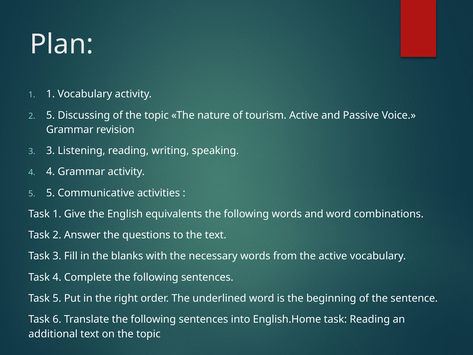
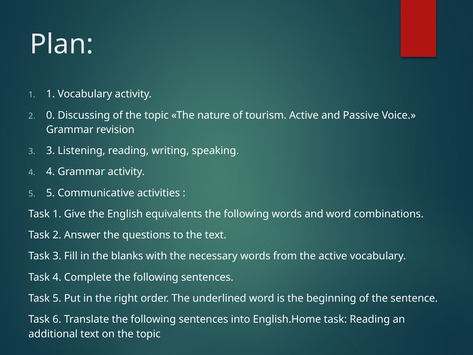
2 5: 5 -> 0
